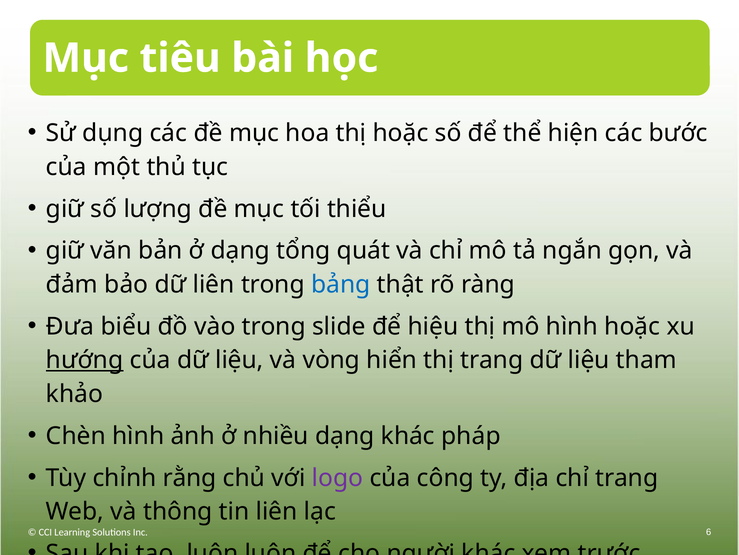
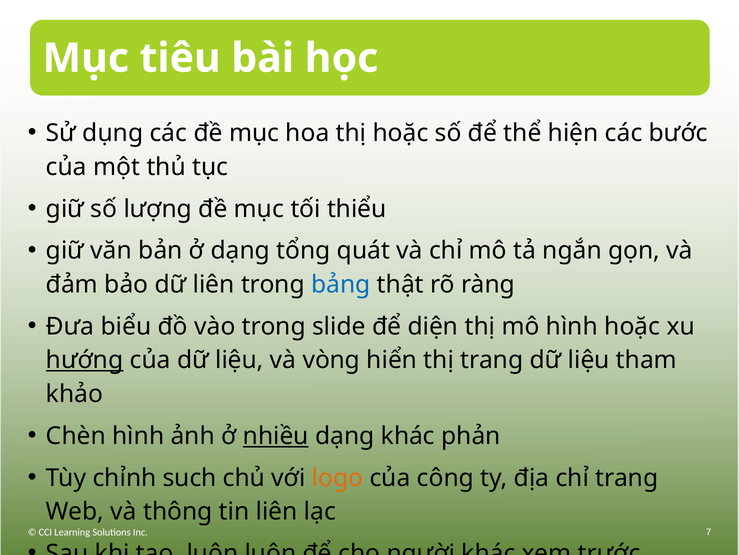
hiệu: hiệu -> diện
nhiều underline: none -> present
pháp: pháp -> phản
rằng: rằng -> such
logo colour: purple -> orange
6: 6 -> 7
